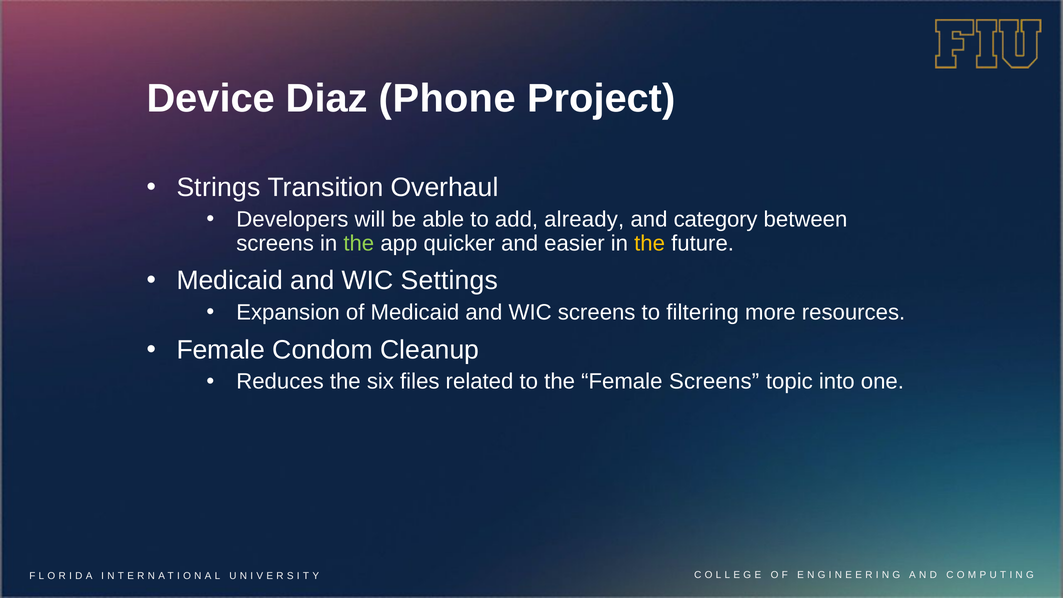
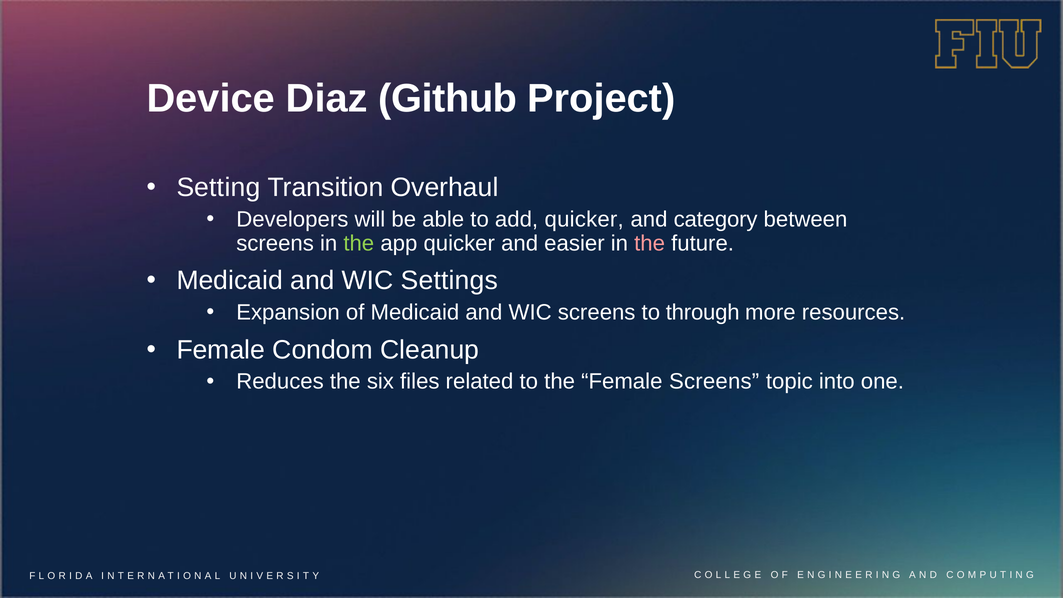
Phone: Phone -> Github
Strings: Strings -> Setting
add already: already -> quicker
the at (650, 243) colour: yellow -> pink
filtering: filtering -> through
